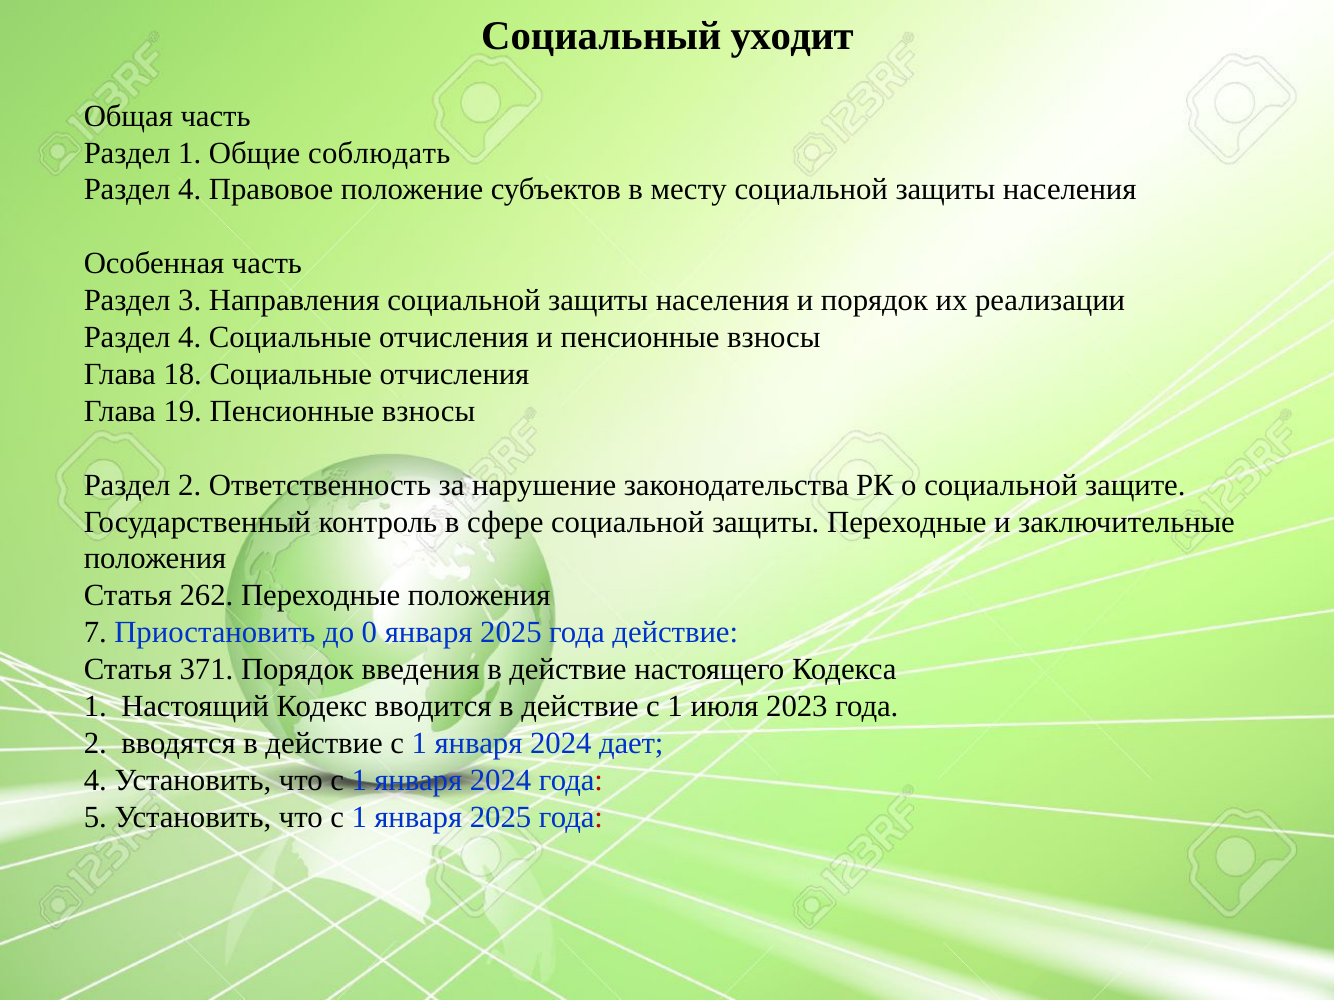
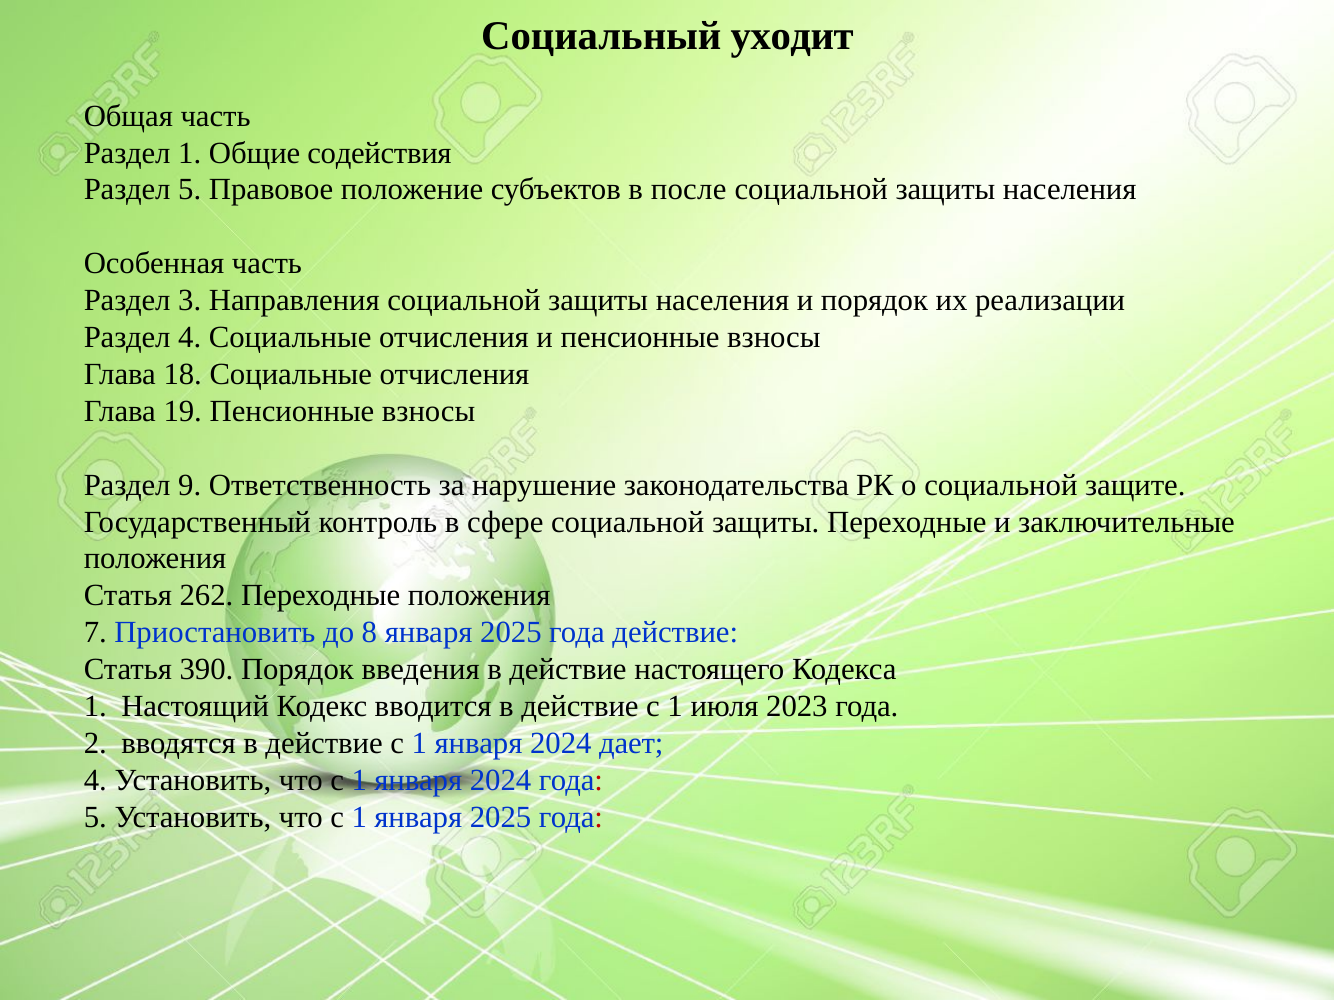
соблюдать: соблюдать -> содействия
4 at (190, 190): 4 -> 5
месту: месту -> после
Раздел 2: 2 -> 9
0: 0 -> 8
371: 371 -> 390
